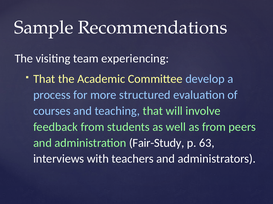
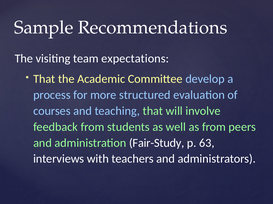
experiencing: experiencing -> expectations
